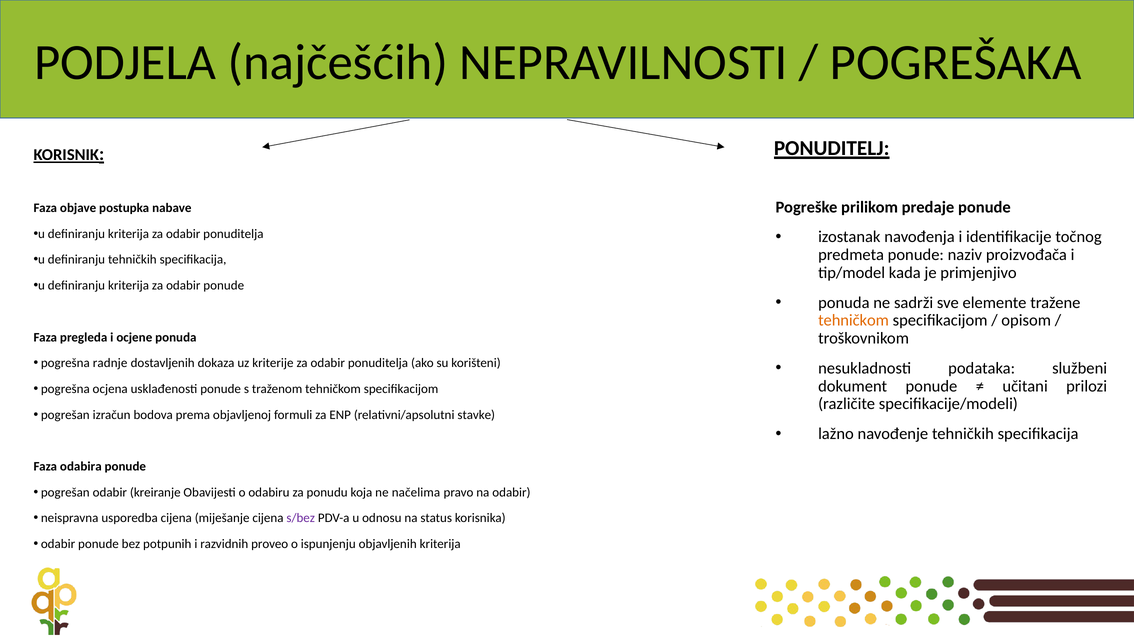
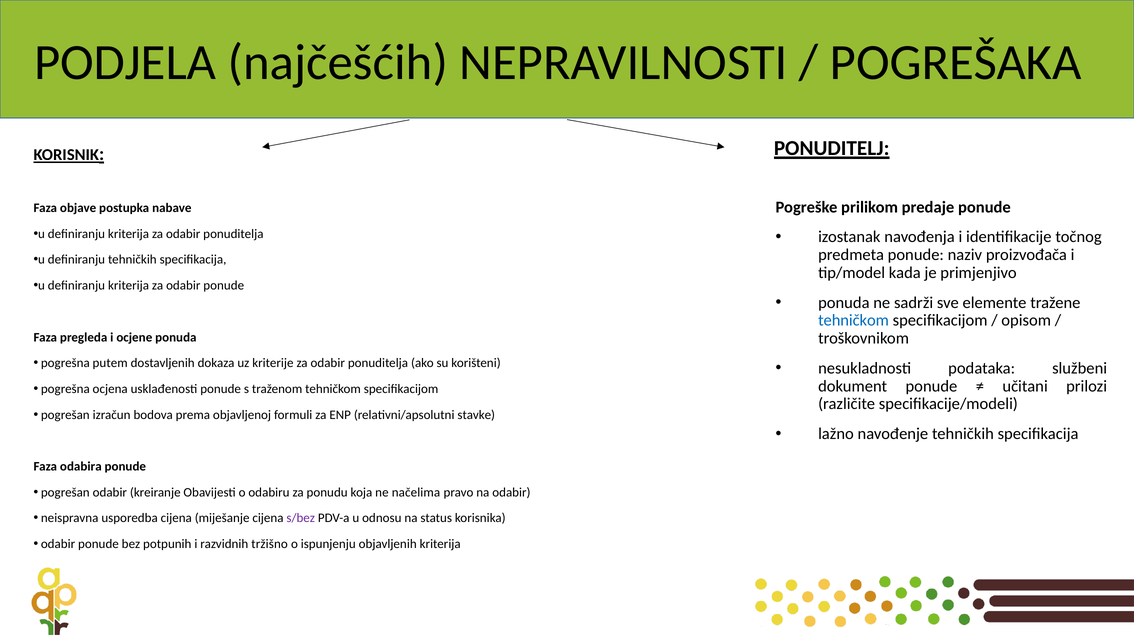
tehničkom at (854, 320) colour: orange -> blue
radnje: radnje -> putem
proveo: proveo -> tržišno
